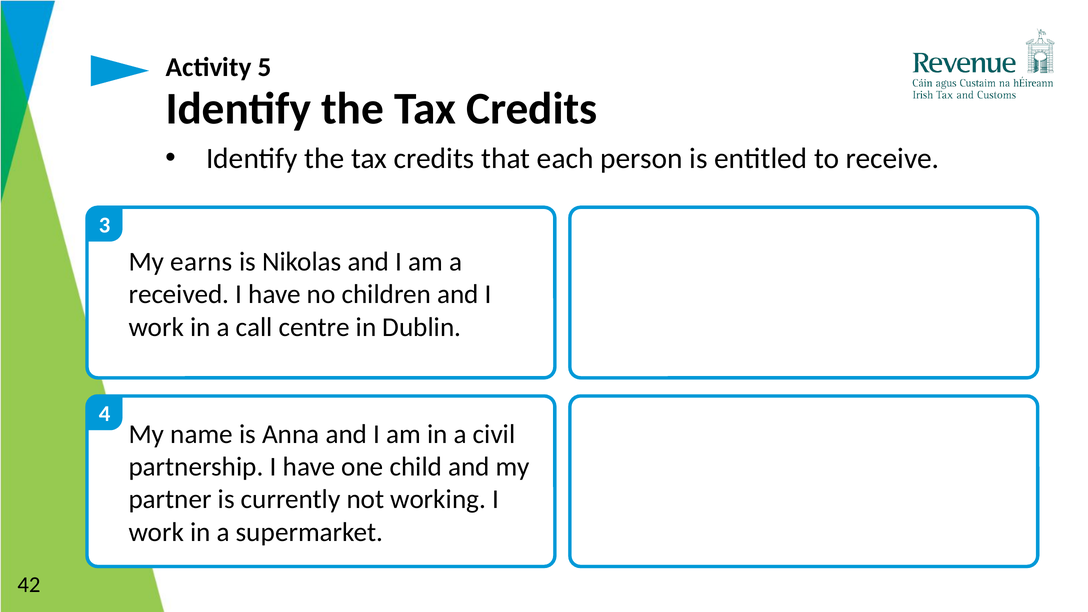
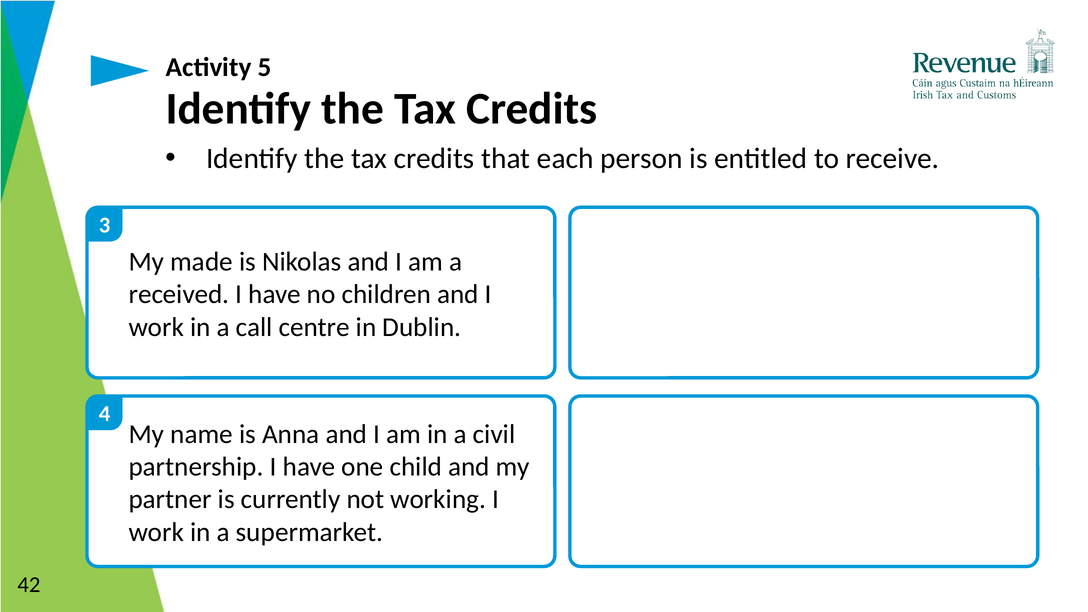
earns: earns -> made
